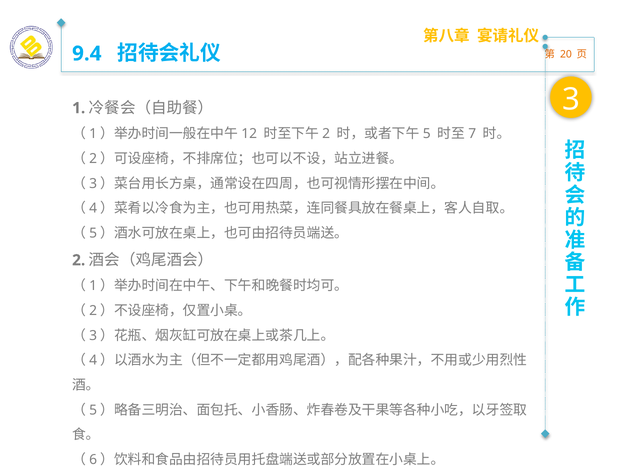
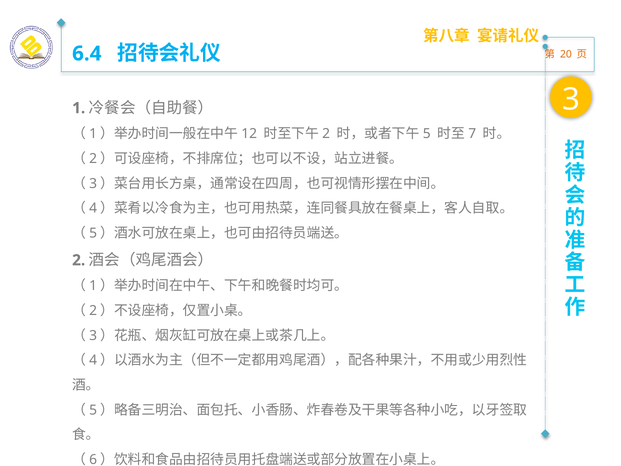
9.4: 9.4 -> 6.4
